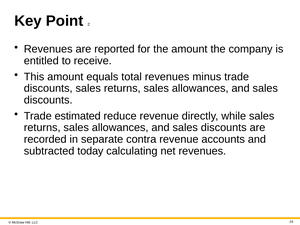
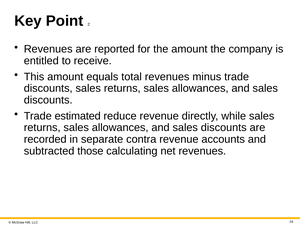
today: today -> those
